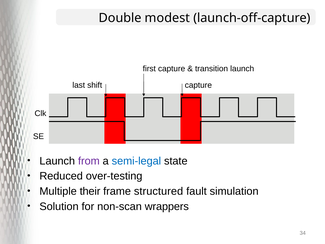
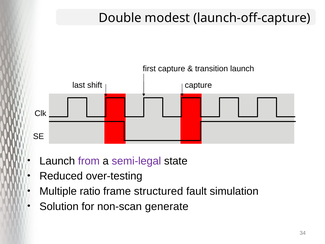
semi-legal colour: blue -> purple
their: their -> ratio
wrappers: wrappers -> generate
